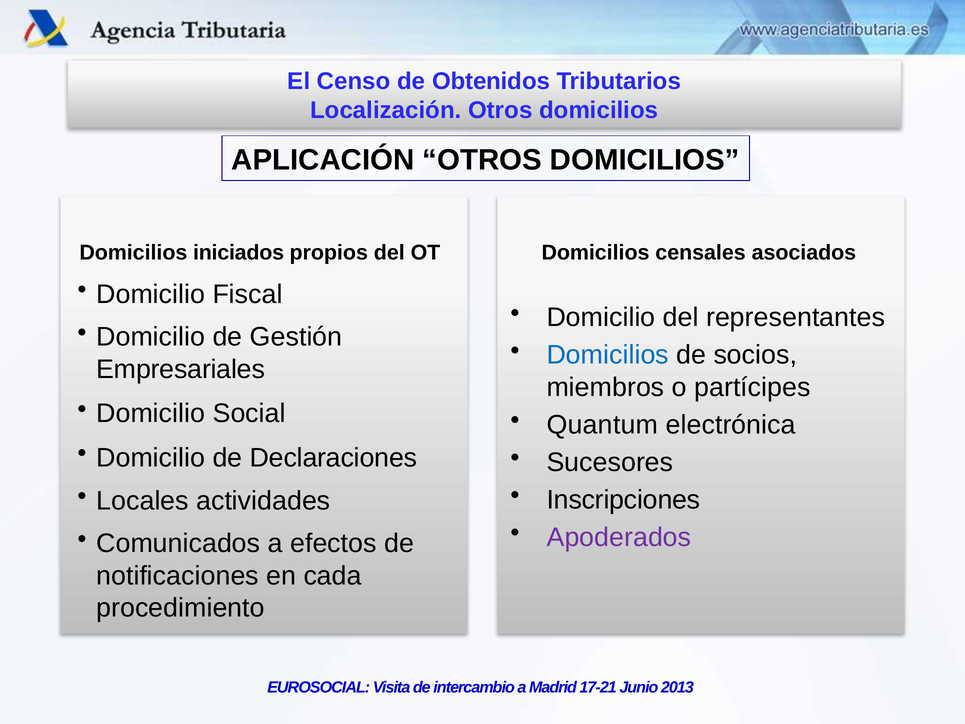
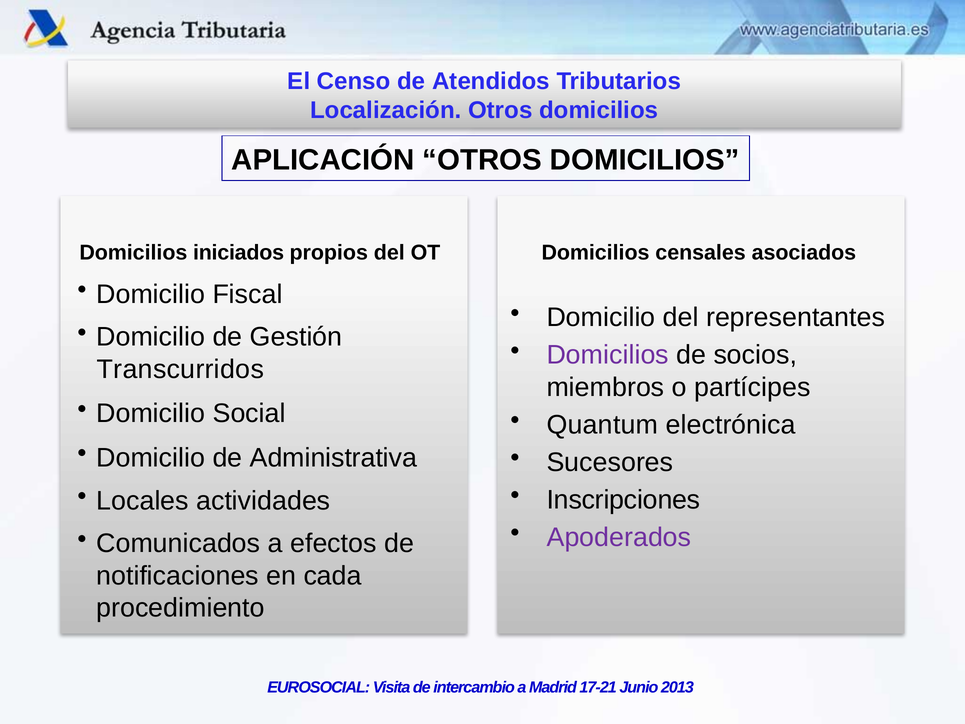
Obtenidos: Obtenidos -> Atendidos
Domicilios at (608, 355) colour: blue -> purple
Empresariales: Empresariales -> Transcurridos
Declaraciones: Declaraciones -> Administrativa
